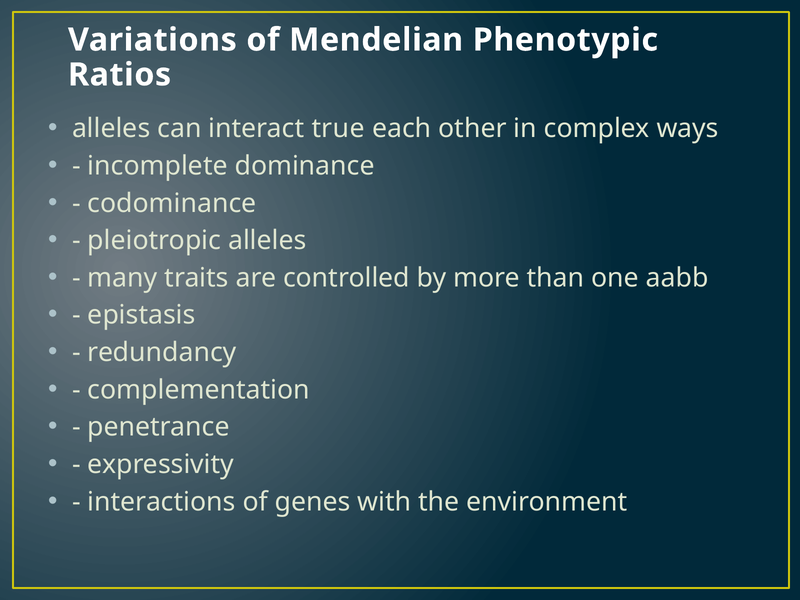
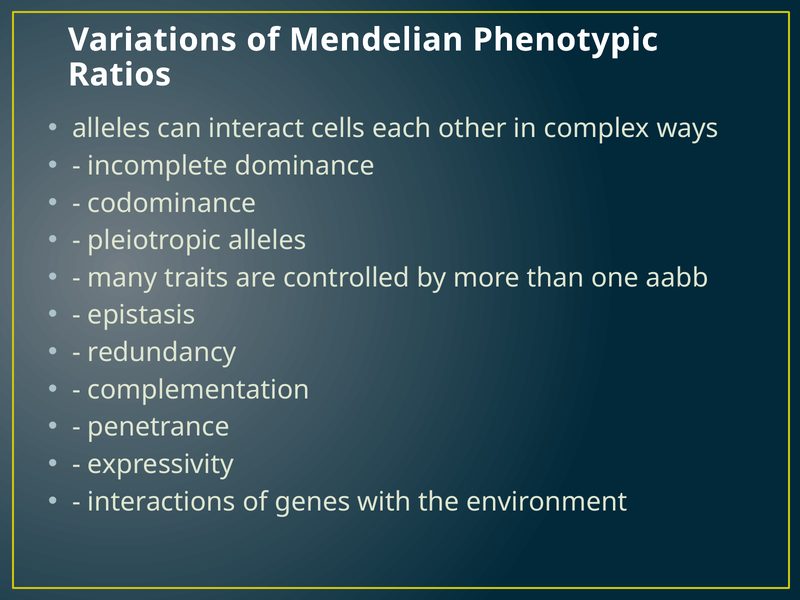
true: true -> cells
